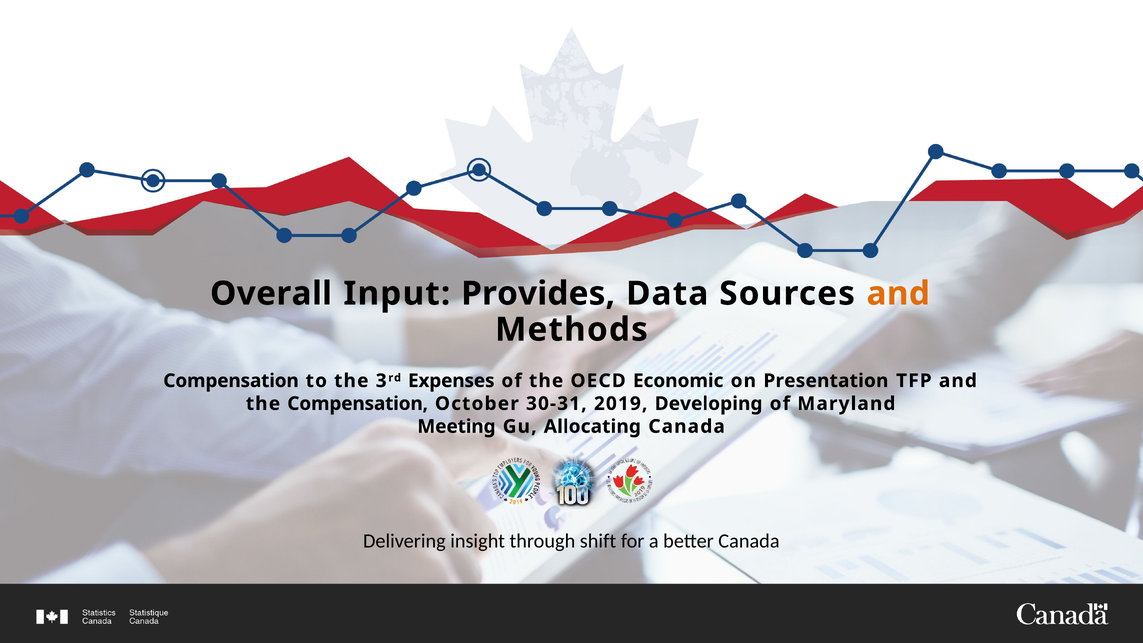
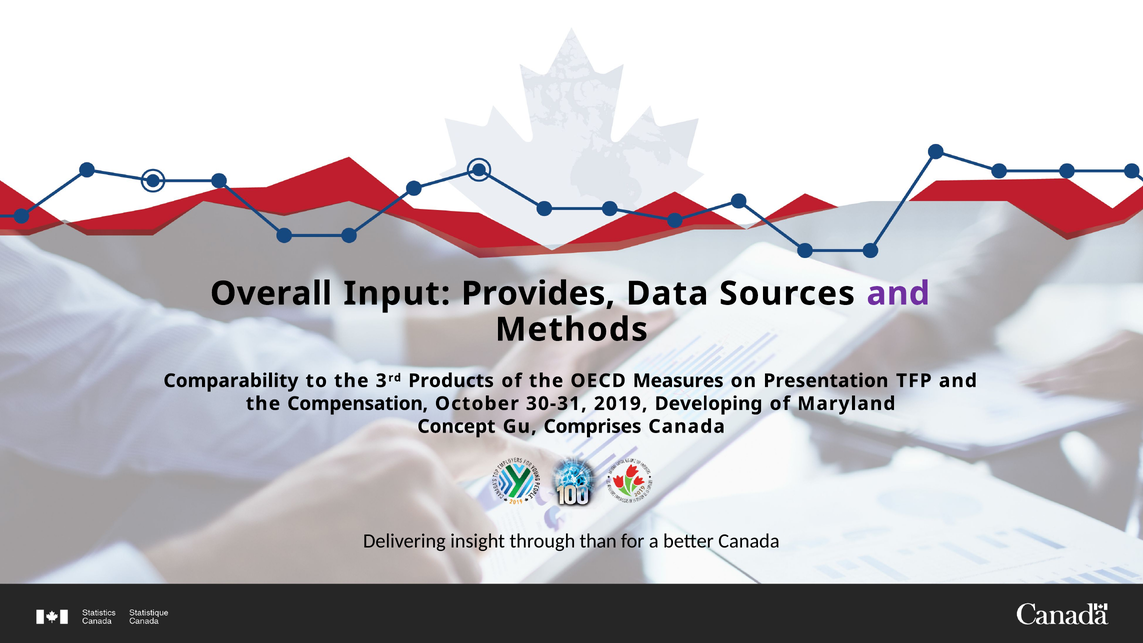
and at (898, 294) colour: orange -> purple
Compensation at (231, 381): Compensation -> Comparability
Expenses: Expenses -> Products
Economic: Economic -> Measures
Meeting: Meeting -> Concept
Allocating: Allocating -> Comprises
shift: shift -> than
